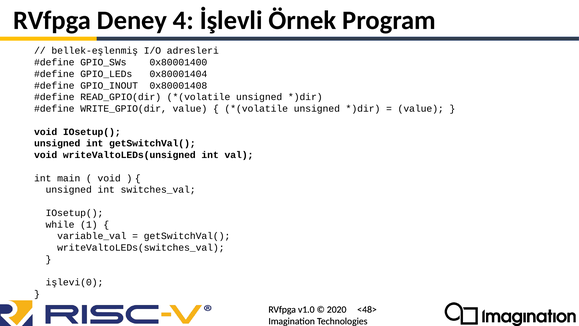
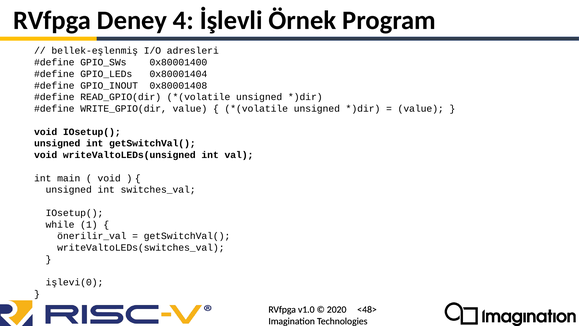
variable_val: variable_val -> önerilir_val
